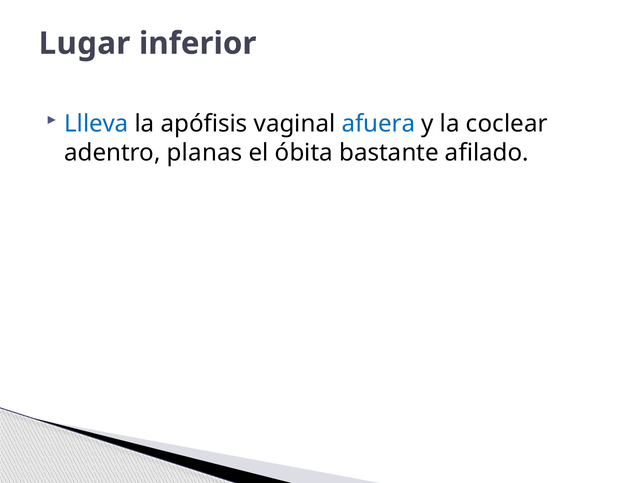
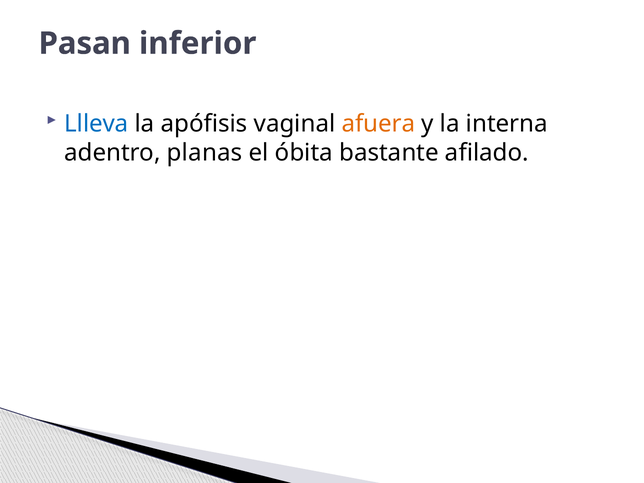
Lugar: Lugar -> Pasan
afuera colour: blue -> orange
coclear: coclear -> interna
